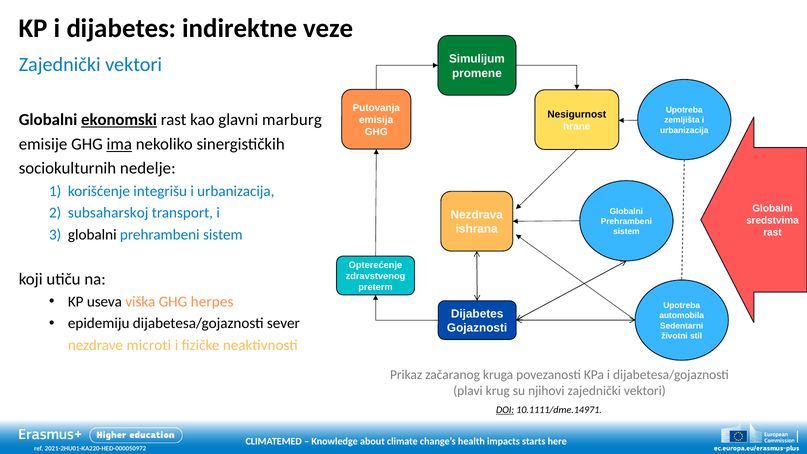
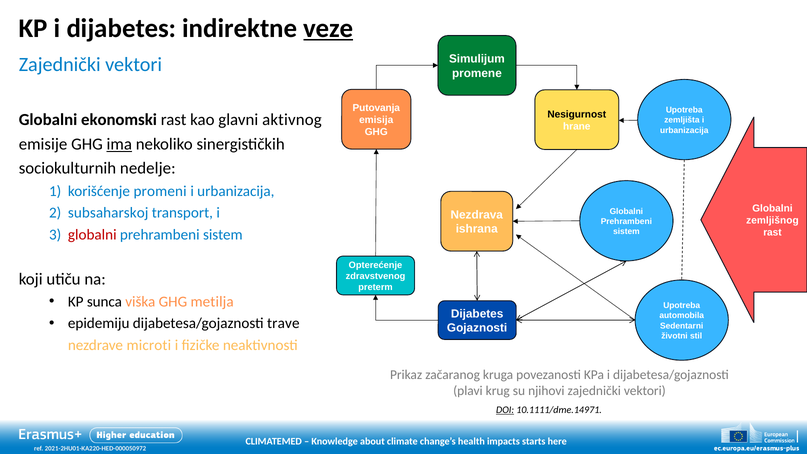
veze underline: none -> present
ekonomski underline: present -> none
marburg: marburg -> aktivnog
integrišu: integrišu -> promeni
sredstvima: sredstvima -> zemljišnog
globalni at (92, 235) colour: black -> red
useva: useva -> sunca
herpes: herpes -> metilja
sever: sever -> trave
